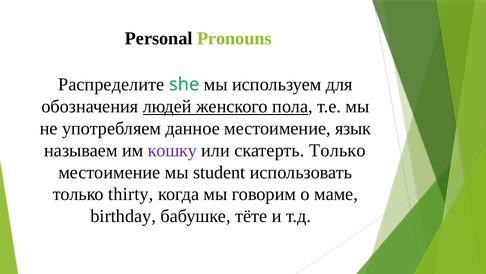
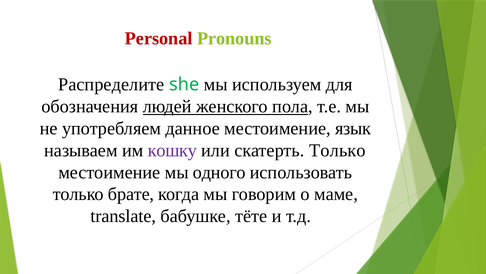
Personal colour: black -> red
student: student -> одного
thirty: thirty -> брате
birthday: birthday -> translate
